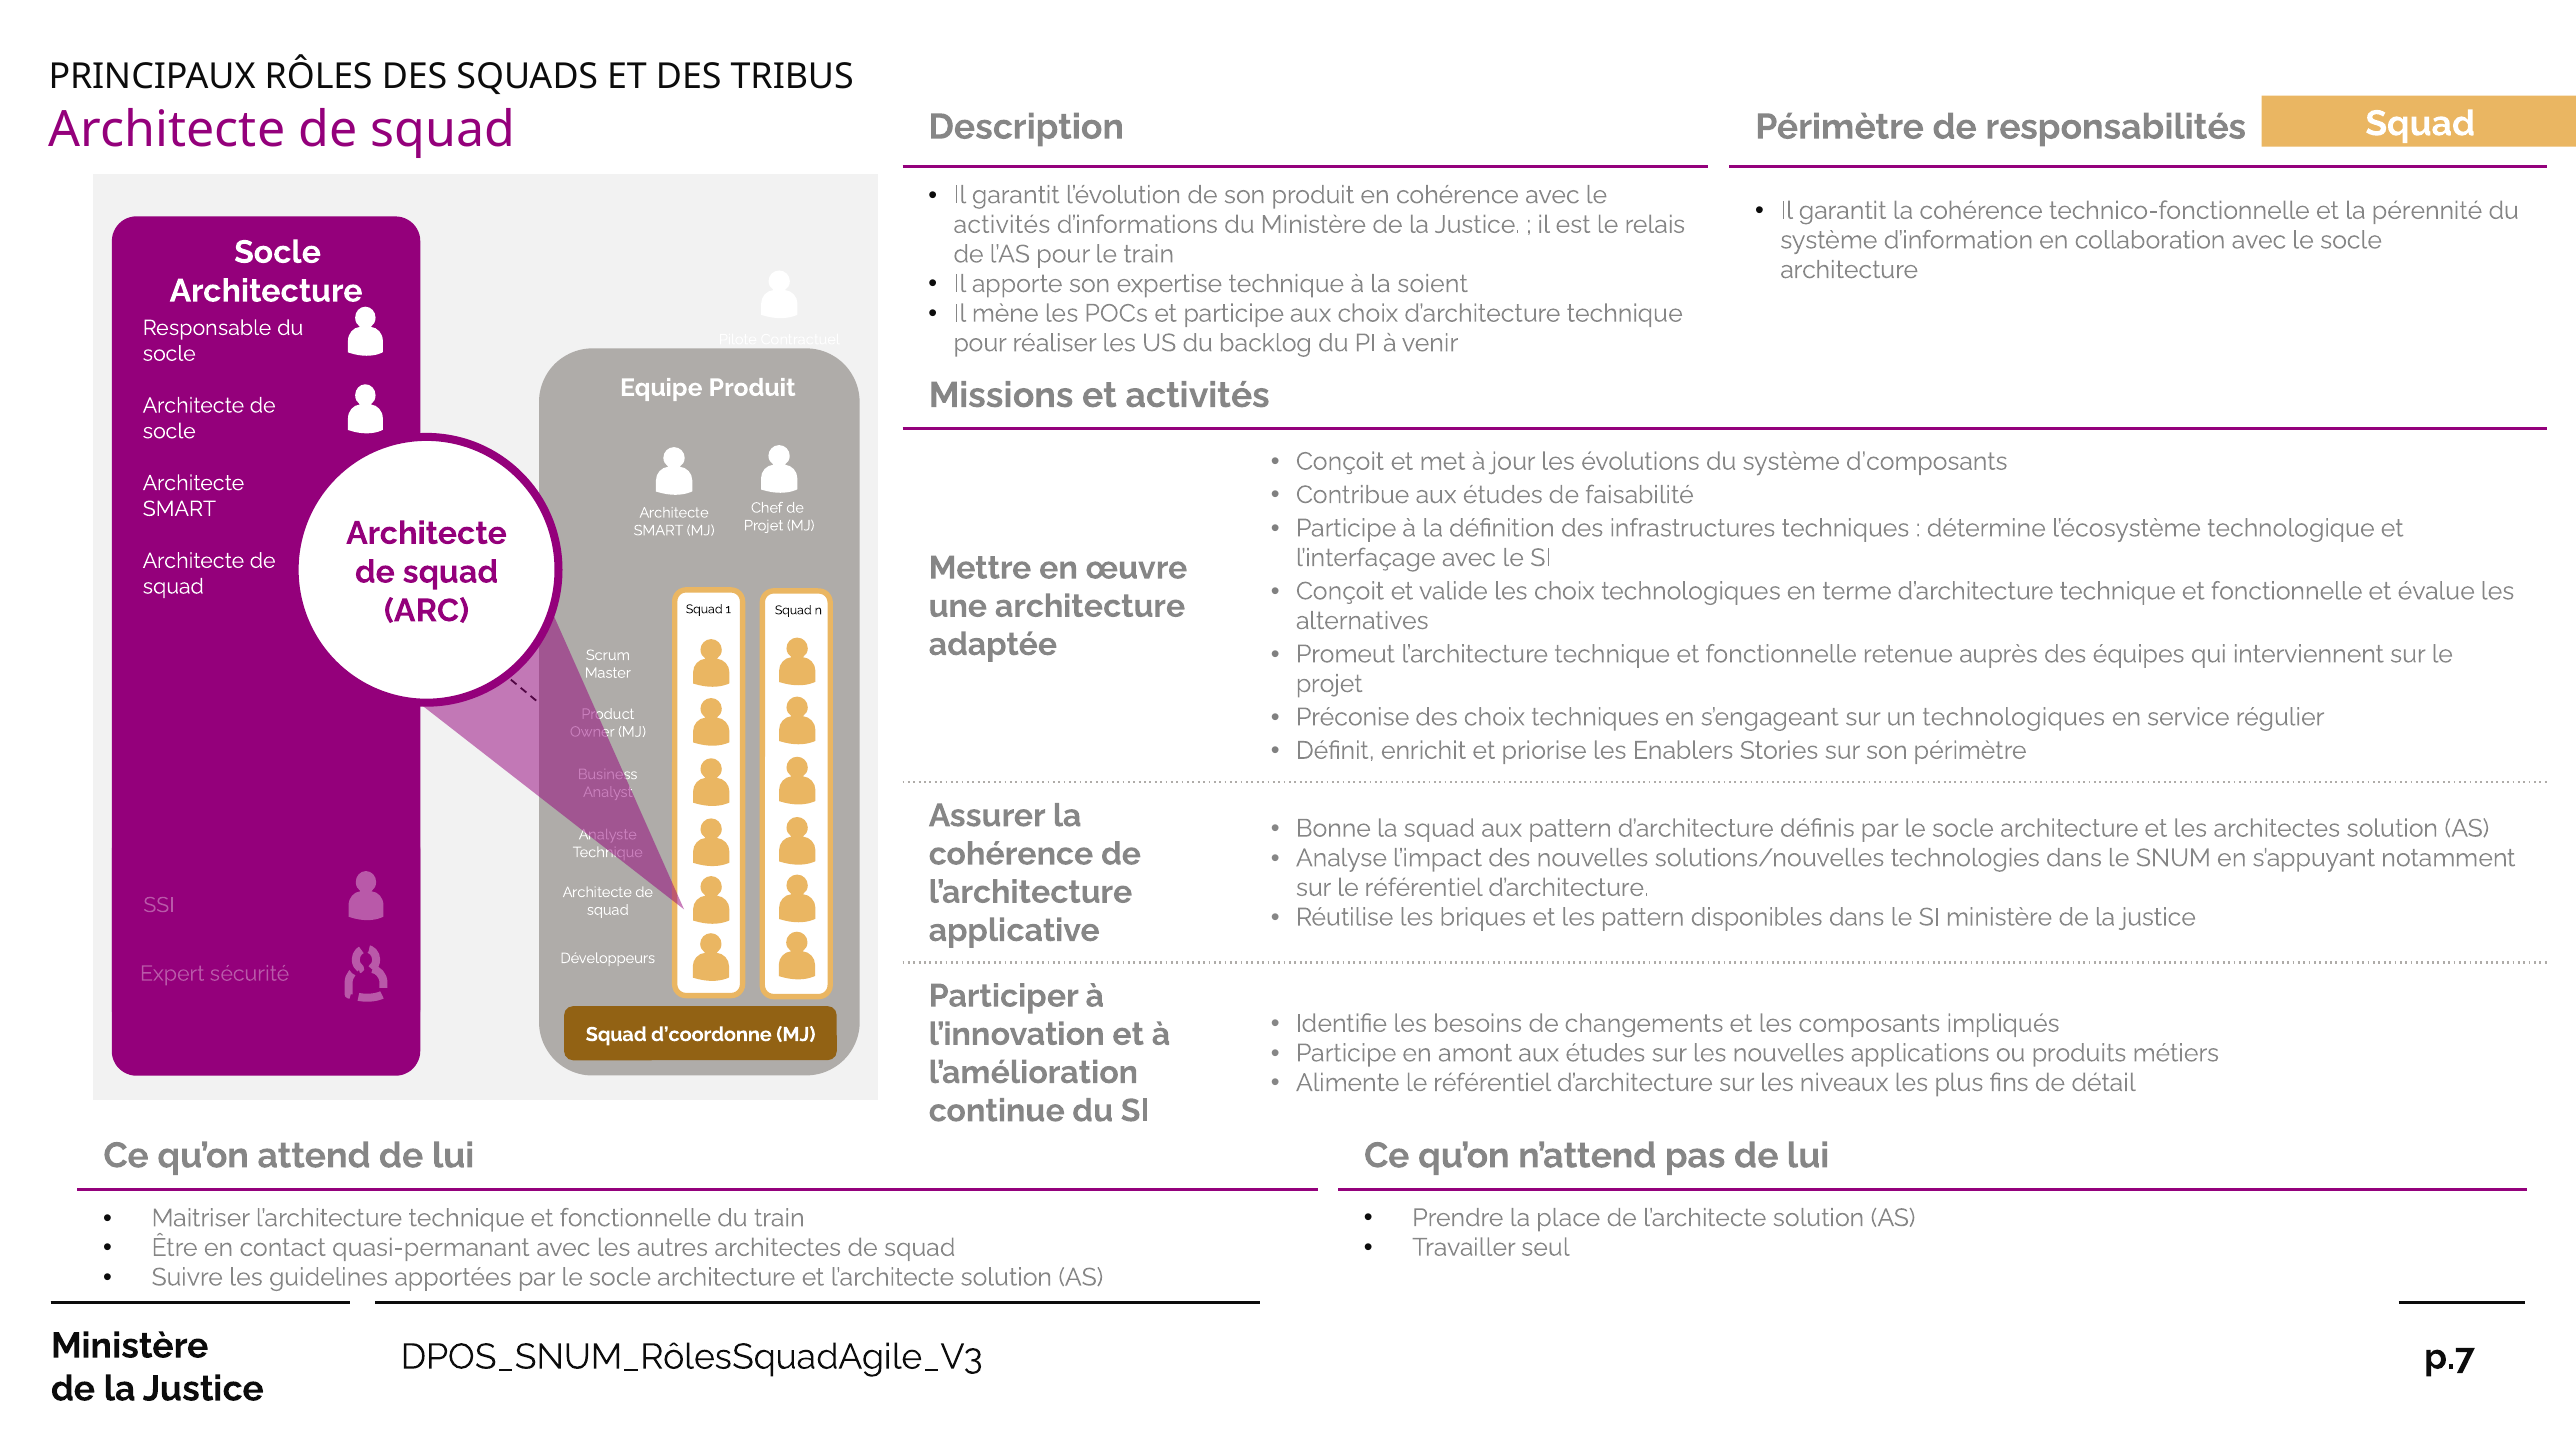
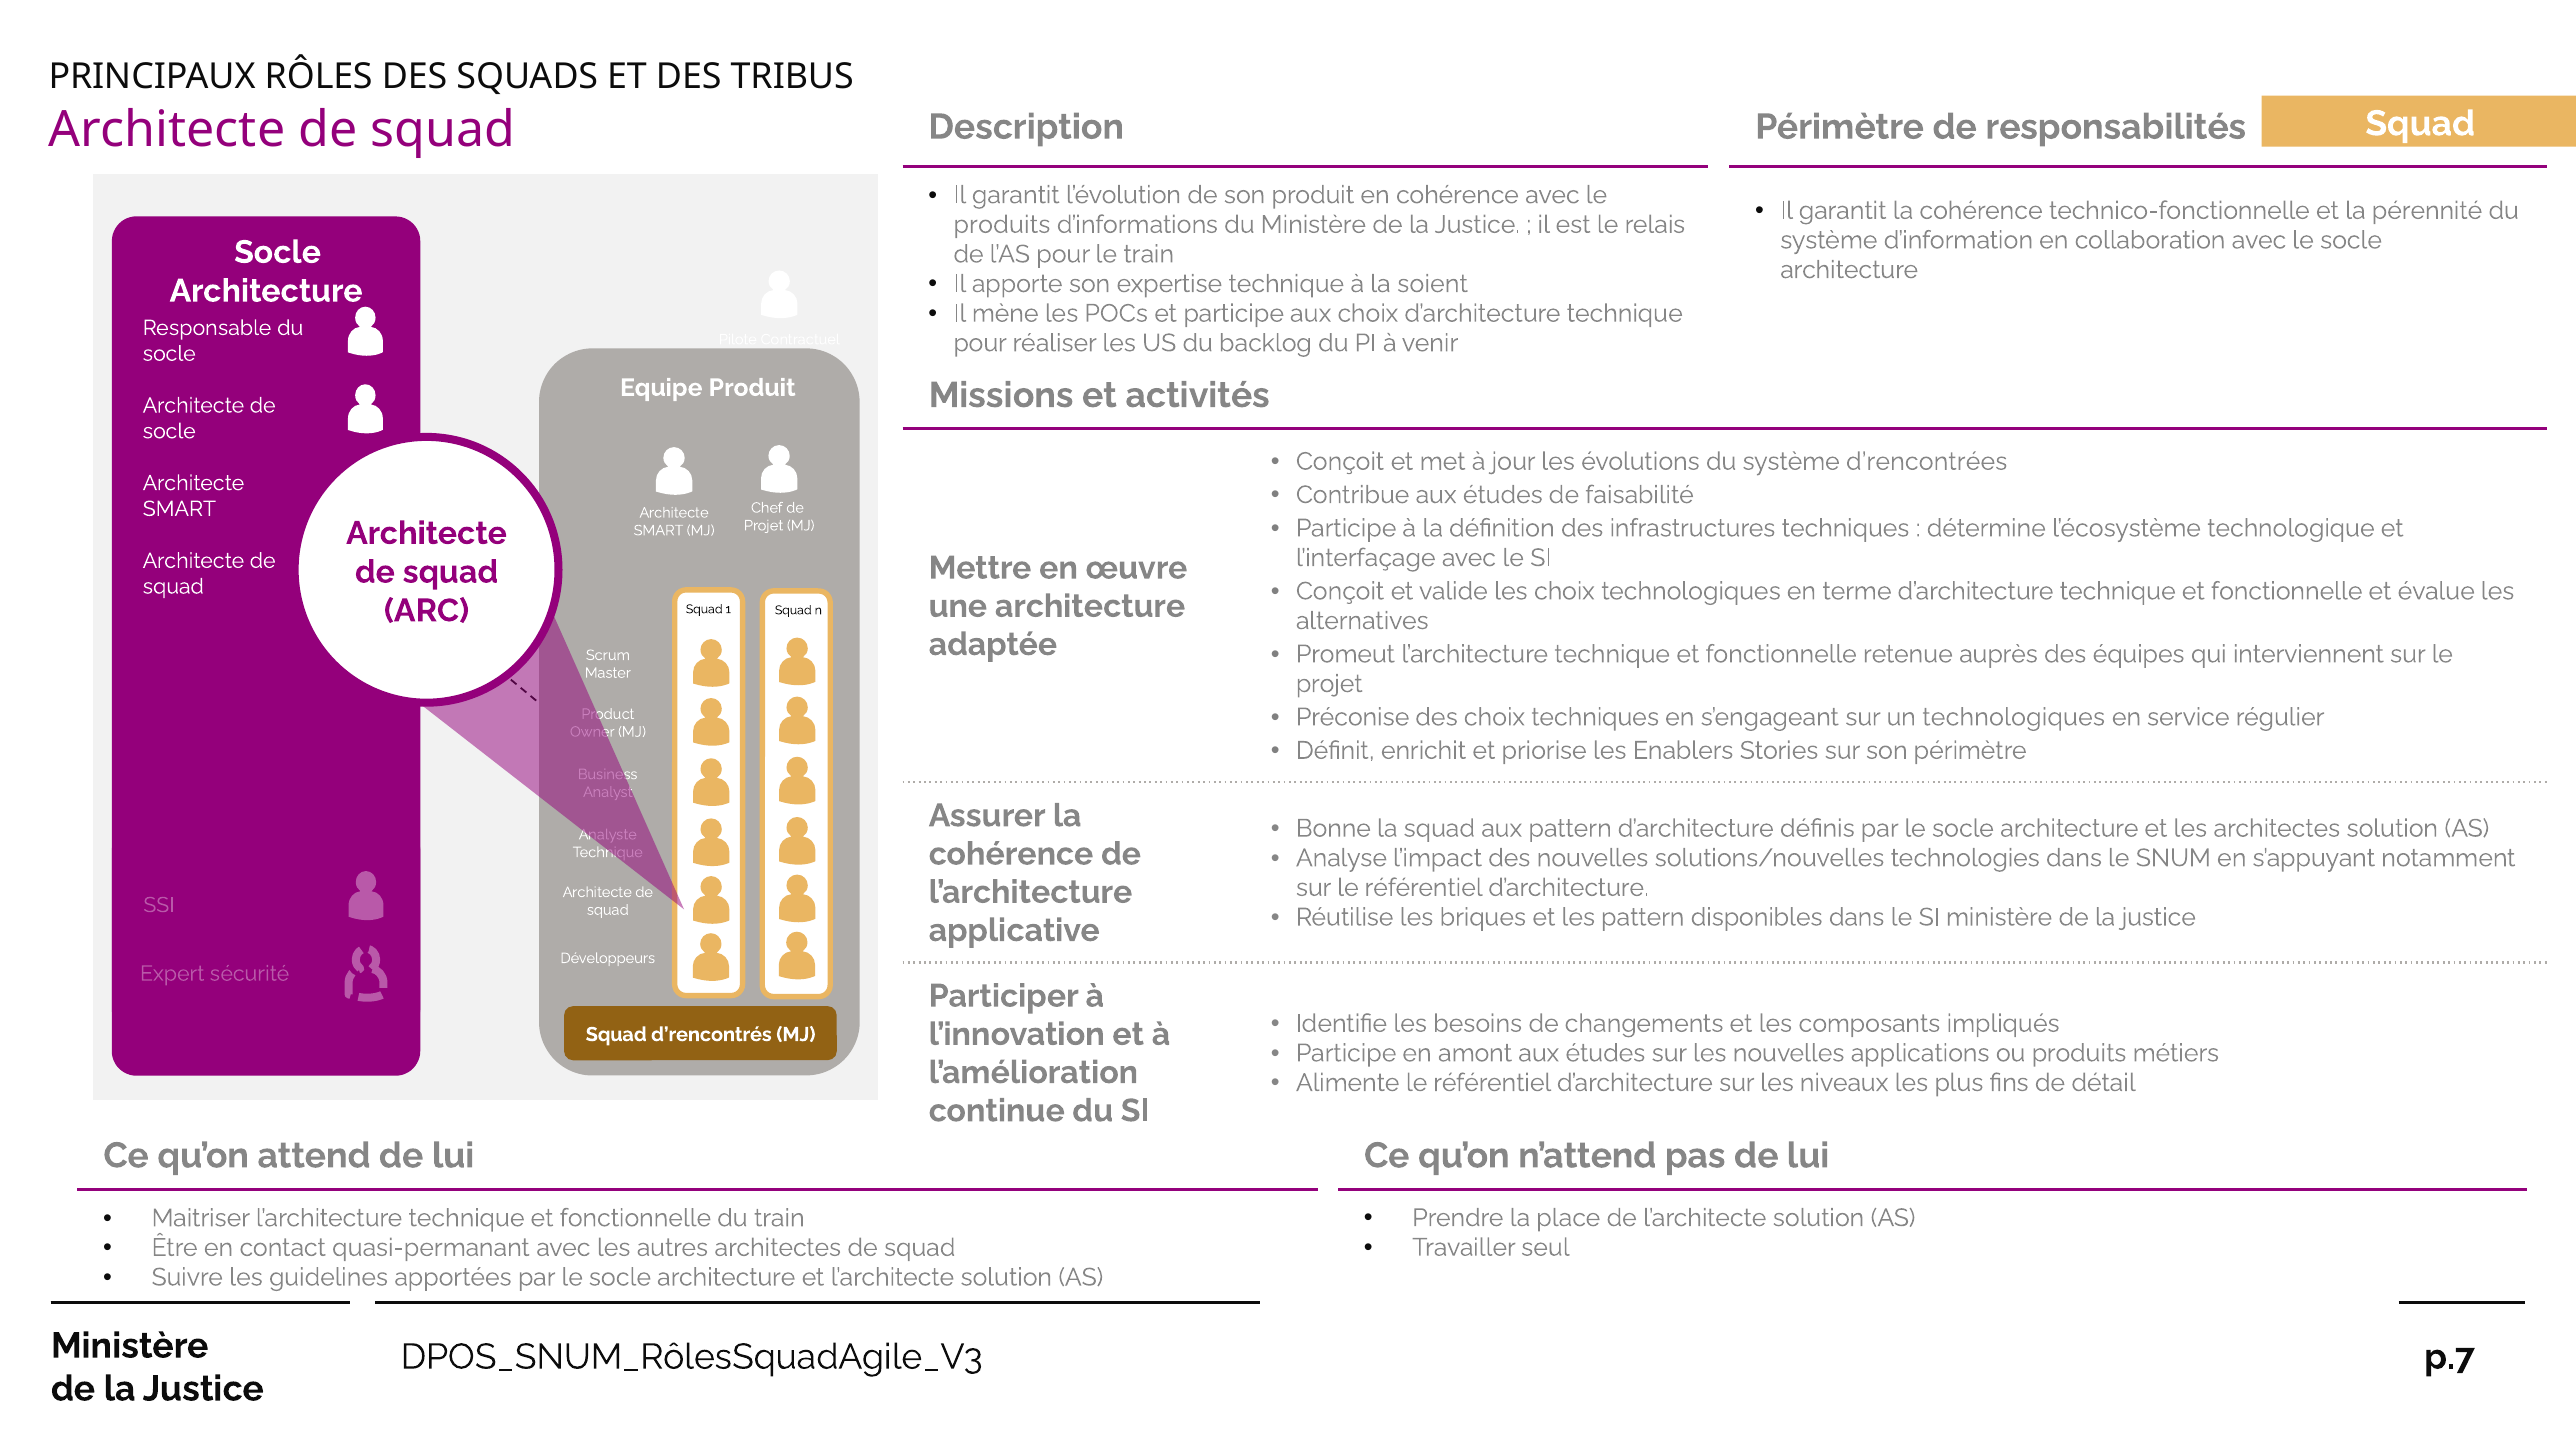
activités at (1002, 225): activités -> produits
d’composants: d’composants -> d’rencontrées
d’coordonne: d’coordonne -> d’rencontrés
